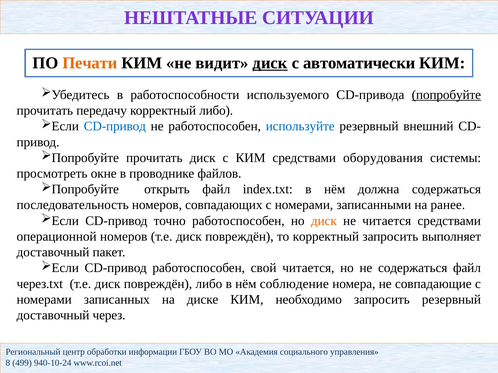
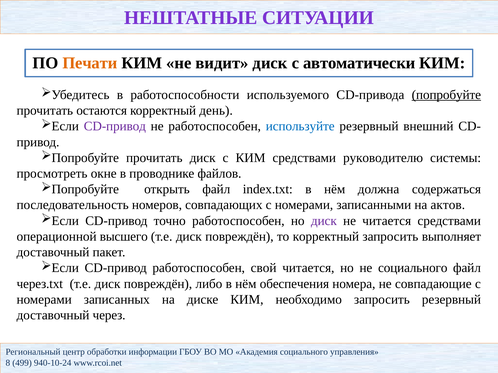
диск at (270, 63) underline: present -> none
передачу: передачу -> остаются
корректный либо: либо -> день
CD-привод at (115, 126) colour: blue -> purple
оборудования: оборудования -> руководителю
ранее: ранее -> актов
диск at (324, 221) colour: orange -> purple
операционной номеров: номеров -> высшего
не содержаться: содержаться -> социального
соблюдение: соблюдение -> обеспечения
